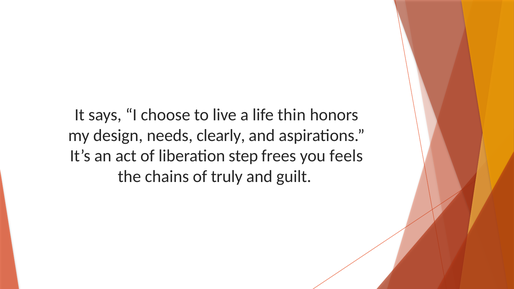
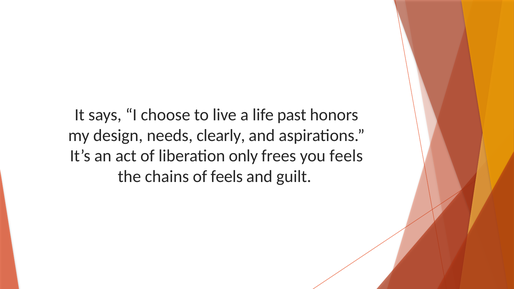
thin: thin -> past
step: step -> only
of truly: truly -> feels
